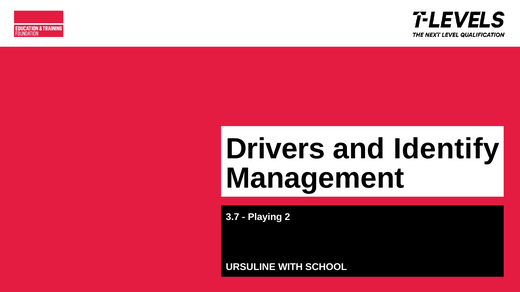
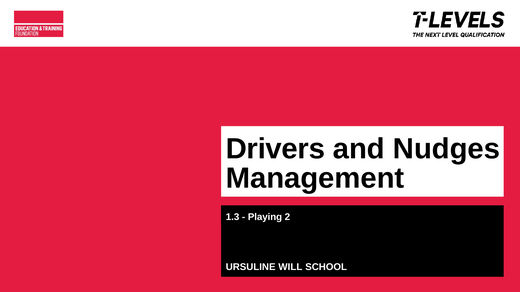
Identify: Identify -> Nudges
3.7: 3.7 -> 1.3
WITH: WITH -> WILL
